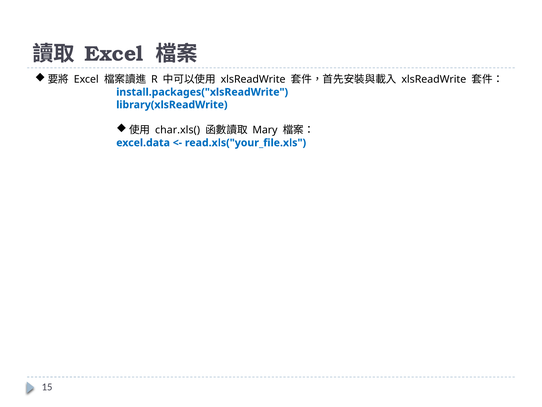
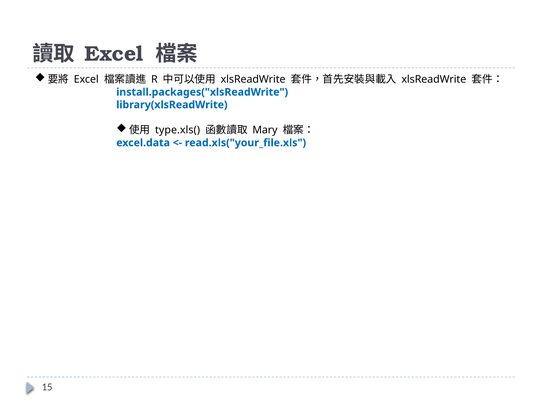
char.xls(: char.xls( -> type.xls(
